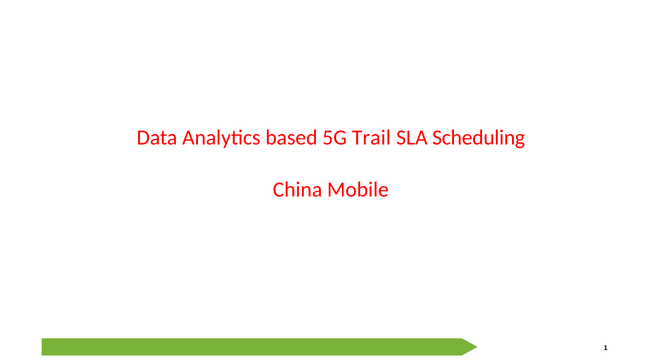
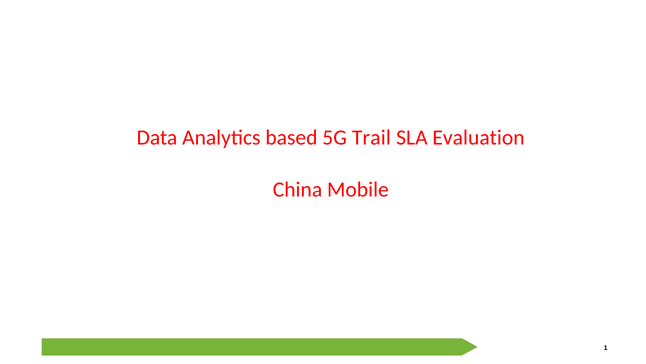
Scheduling: Scheduling -> Evaluation
